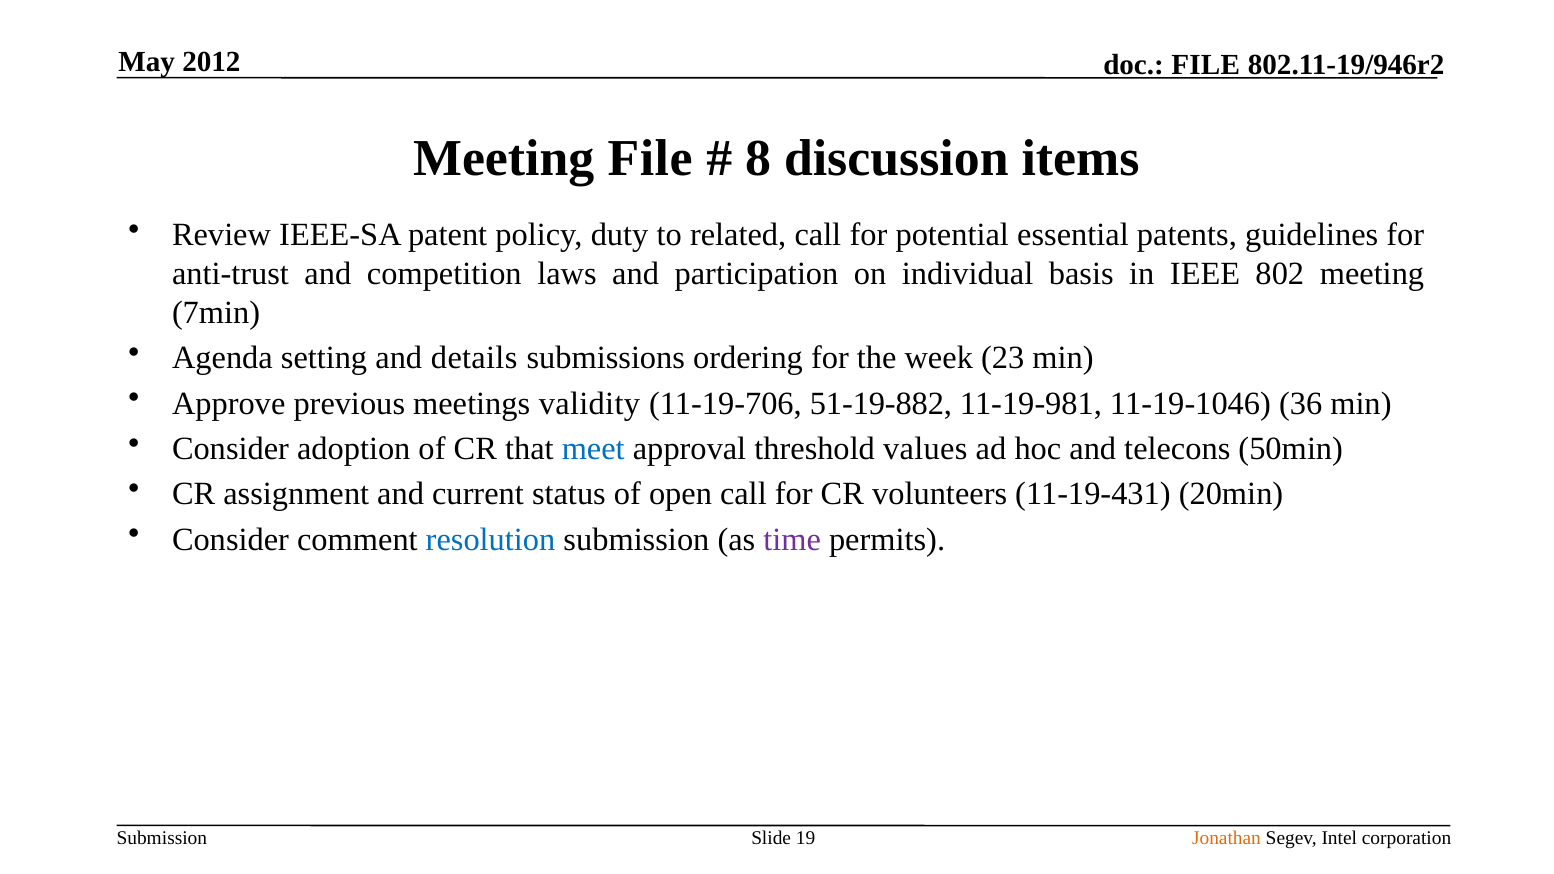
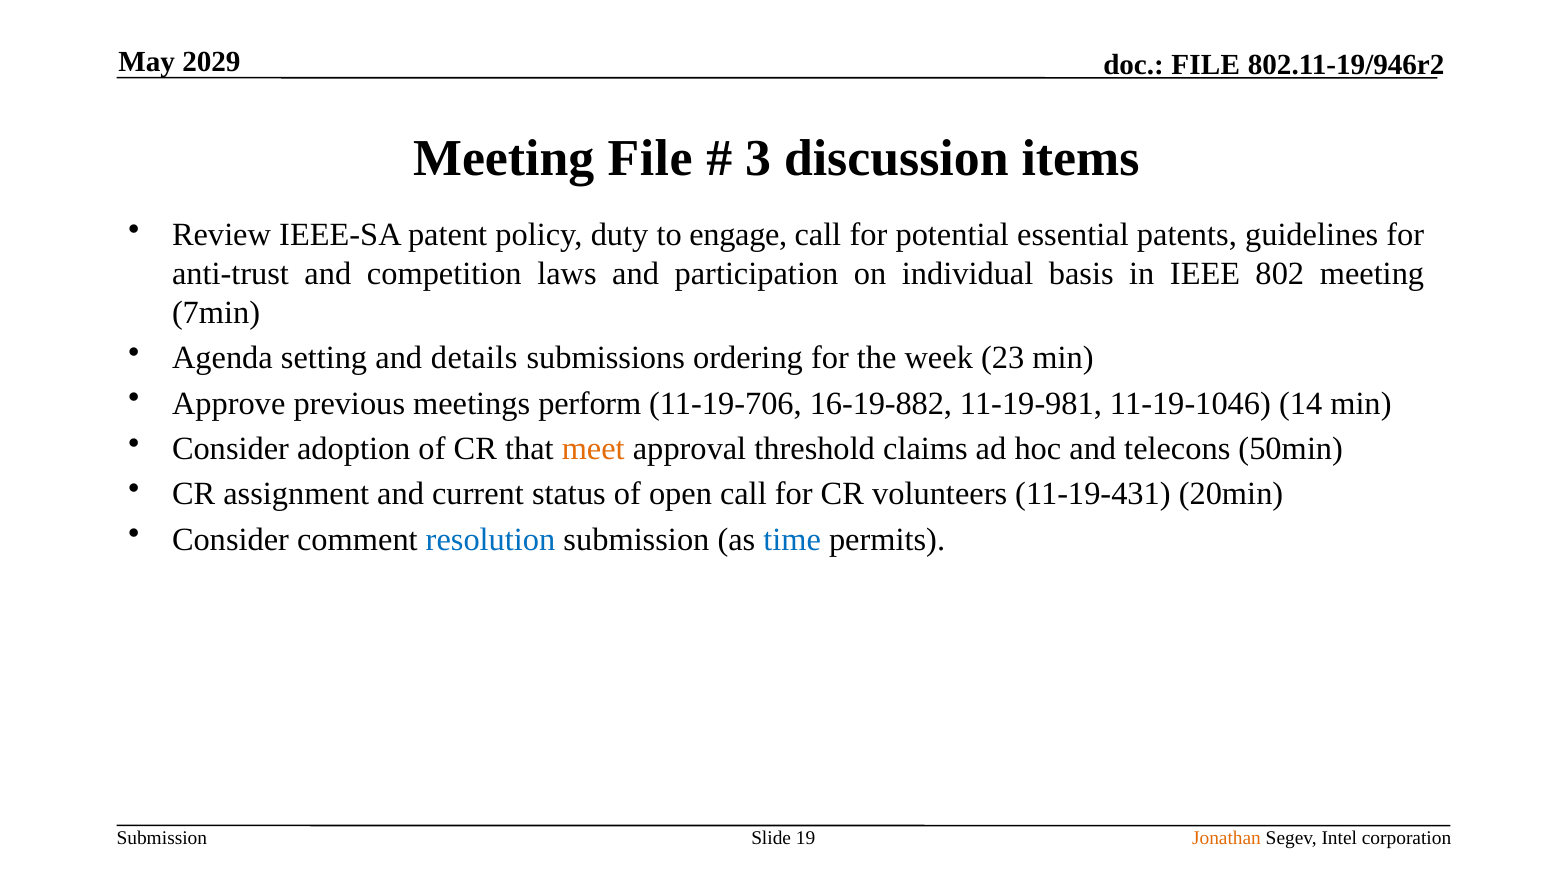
2012: 2012 -> 2029
8: 8 -> 3
related: related -> engage
validity: validity -> perform
51-19-882: 51-19-882 -> 16-19-882
36: 36 -> 14
meet colour: blue -> orange
values: values -> claims
time colour: purple -> blue
